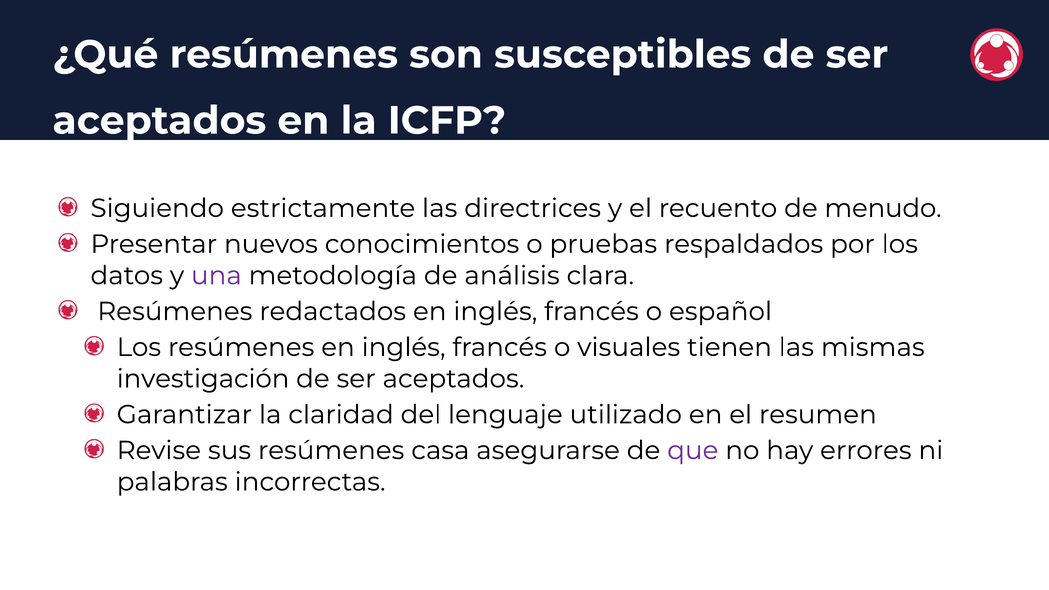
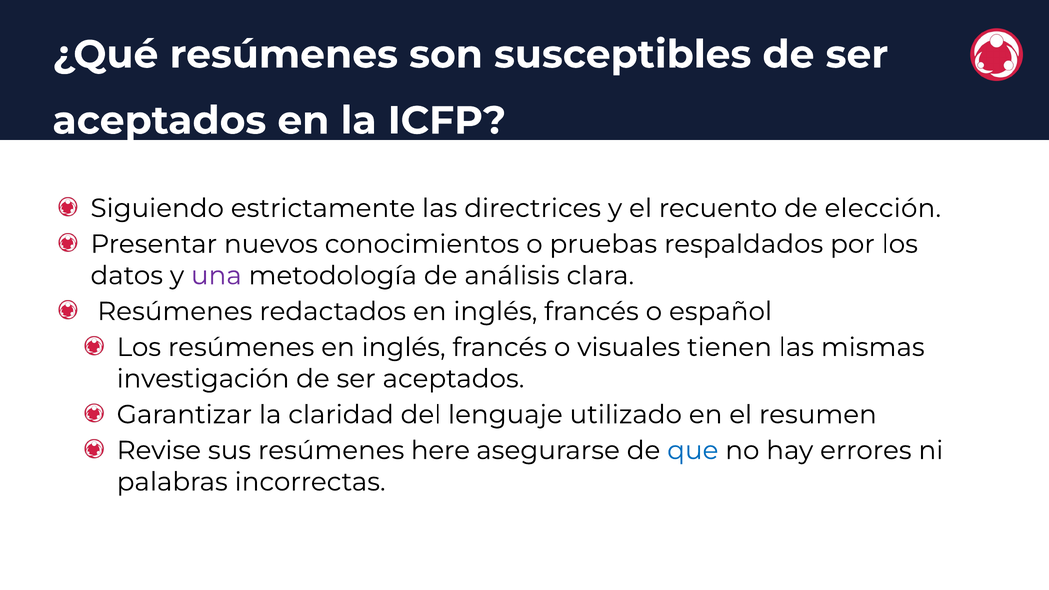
menudo: menudo -> elección
casa: casa -> here
que colour: purple -> blue
